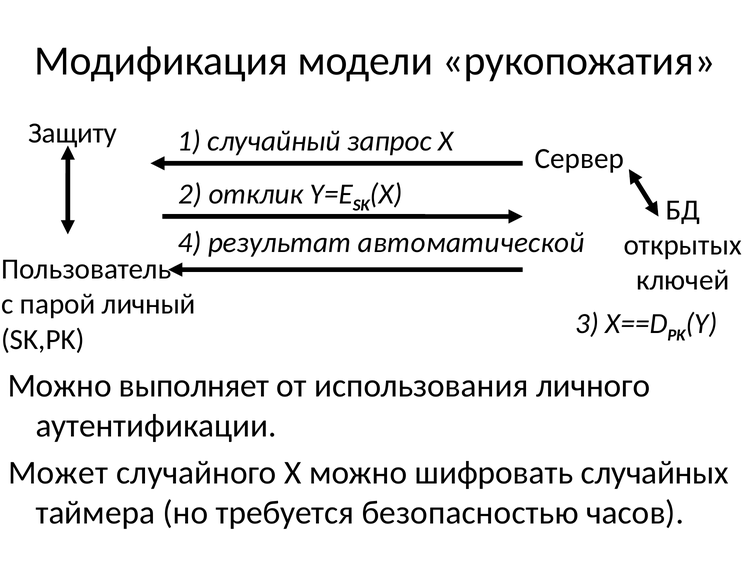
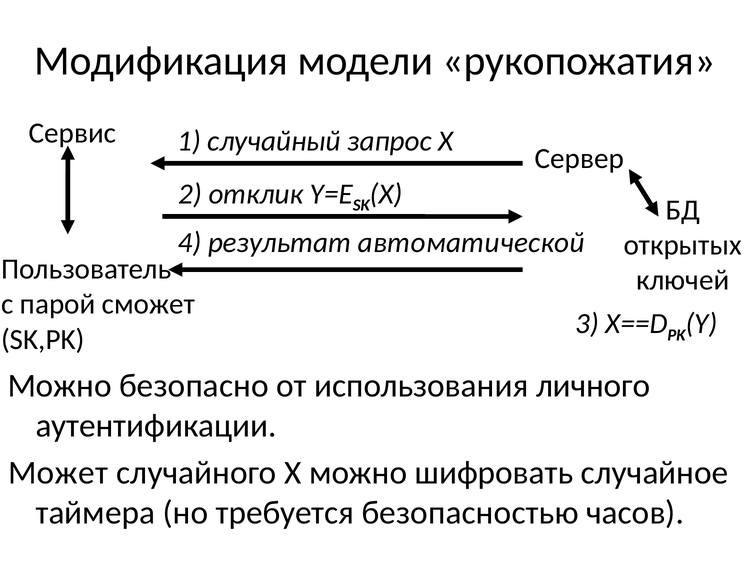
Защиту: Защиту -> Сервис
личный: личный -> сможет
выполняет: выполняет -> безопасно
случайных: случайных -> случайное
